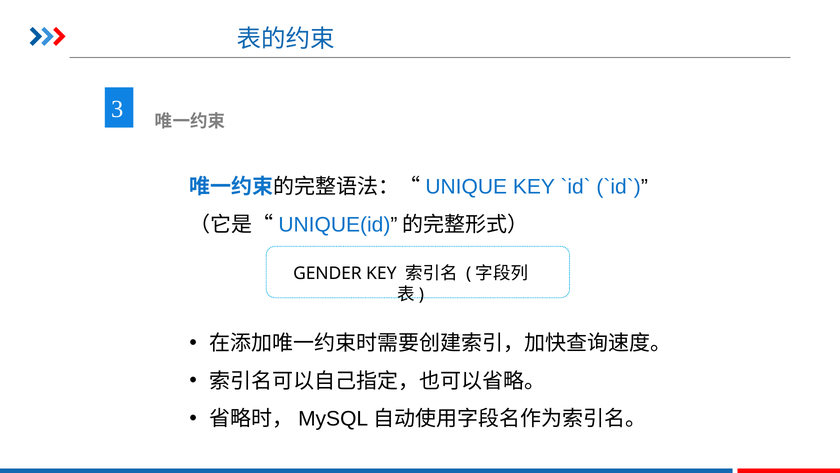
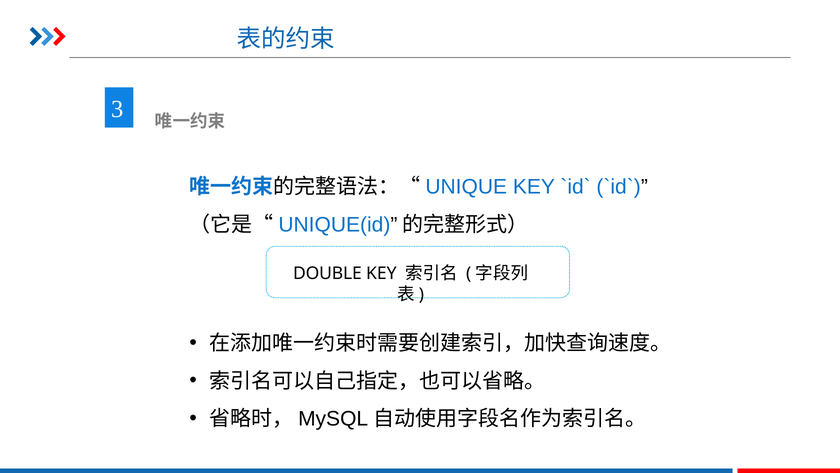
GENDER: GENDER -> DOUBLE
